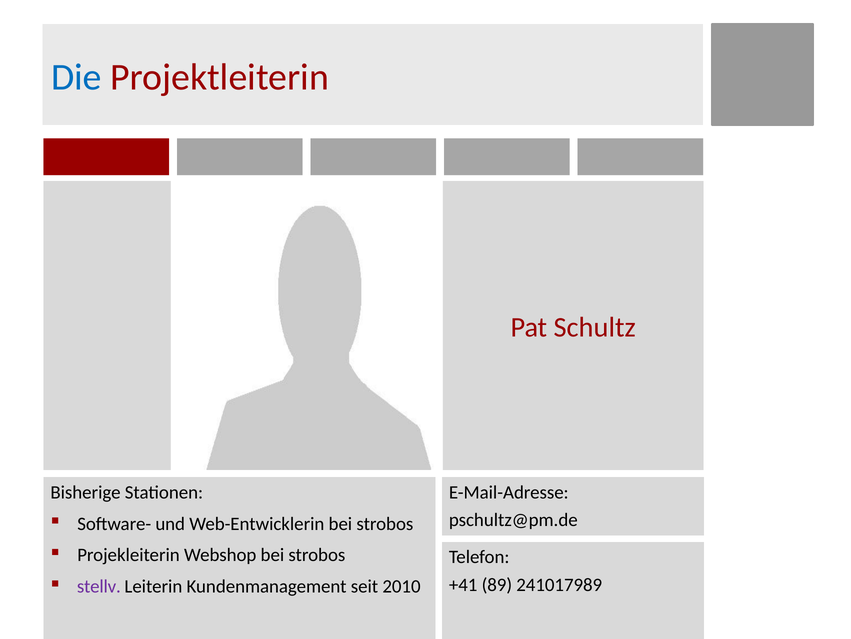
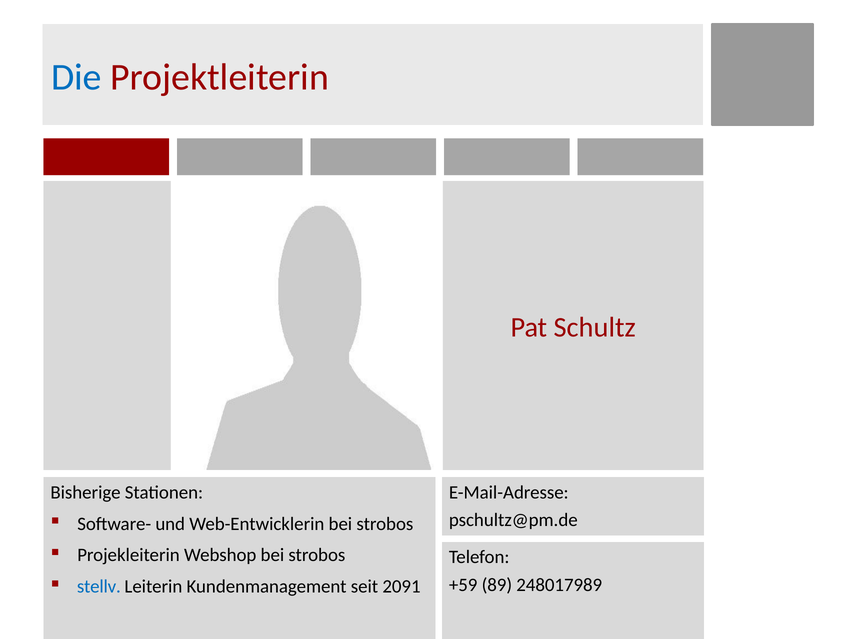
stellv colour: purple -> blue
2010: 2010 -> 2091
+41: +41 -> +59
241017989: 241017989 -> 248017989
